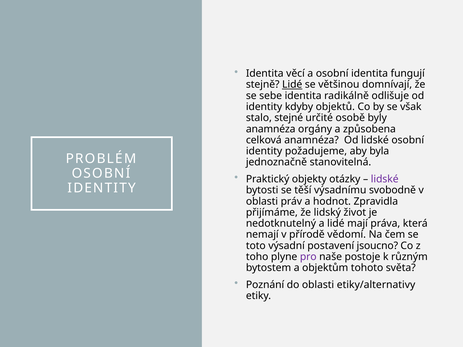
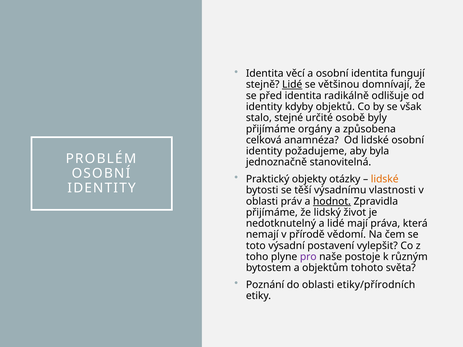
sebe: sebe -> před
anamnéza at (271, 129): anamnéza -> přijímáme
lidské at (385, 179) colour: purple -> orange
svobodně: svobodně -> vlastnosti
hodnot underline: none -> present
jsoucno: jsoucno -> vylepšit
etiky/alternativy: etiky/alternativy -> etiky/přírodních
